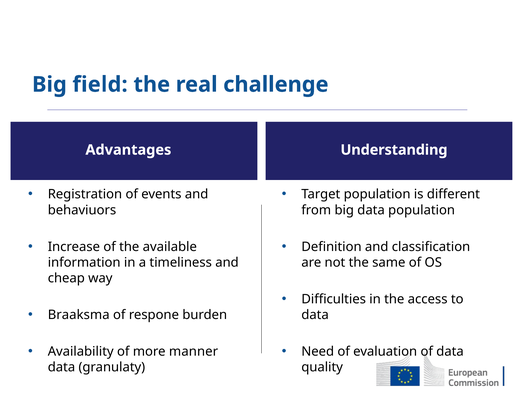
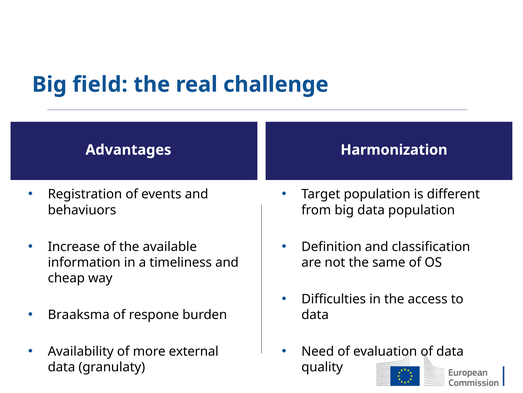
Understanding: Understanding -> Harmonization
manner: manner -> external
